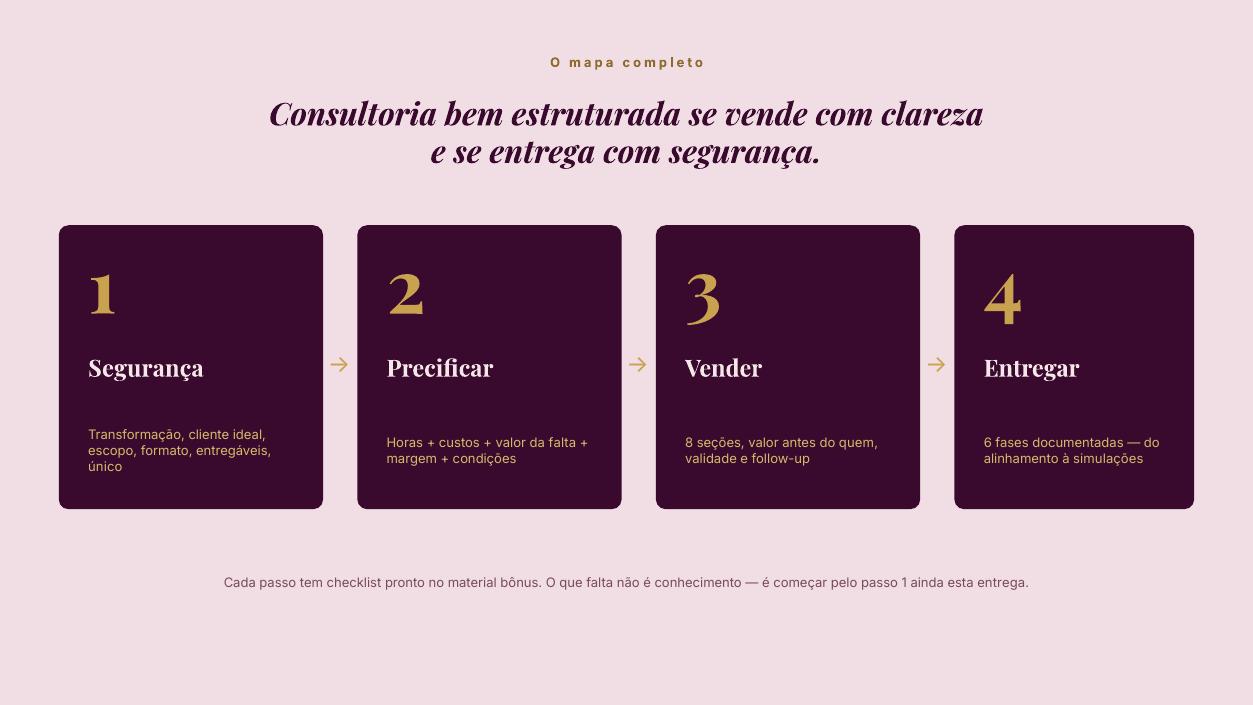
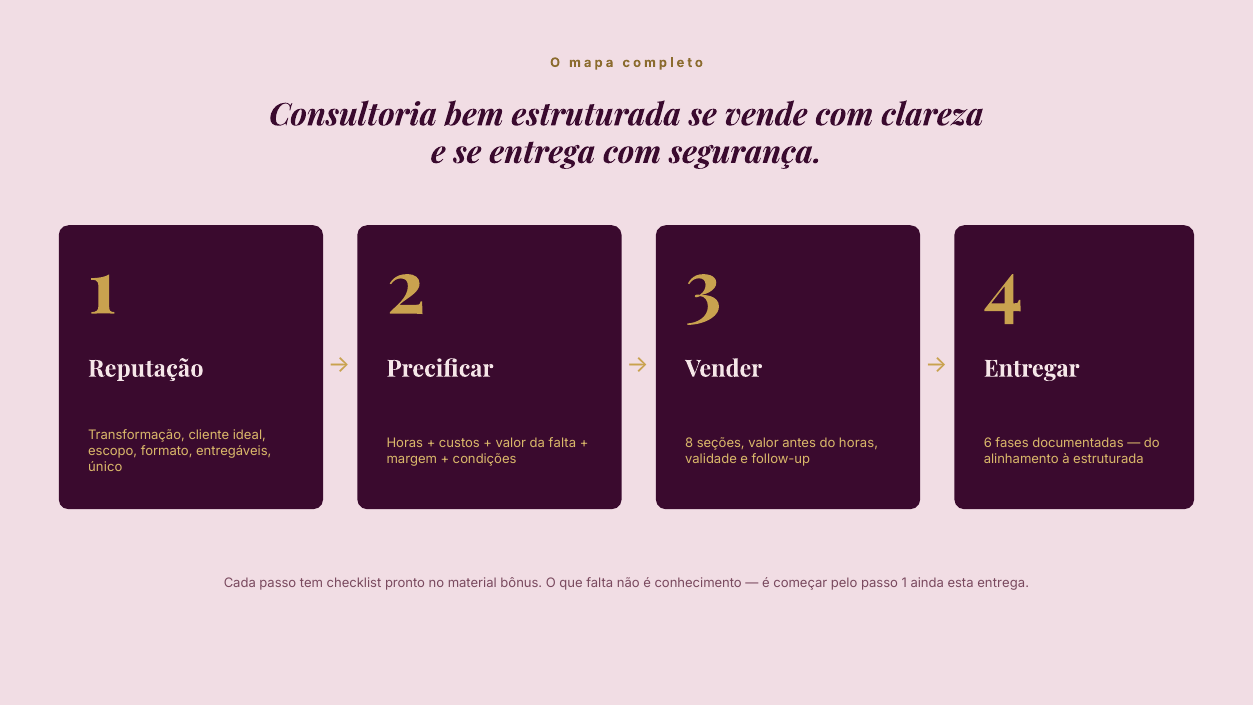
Segurança at (146, 369): Segurança -> Reputação
do quem: quem -> horas
à simulações: simulações -> estruturada
